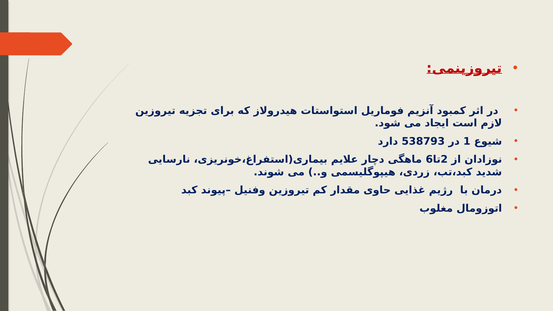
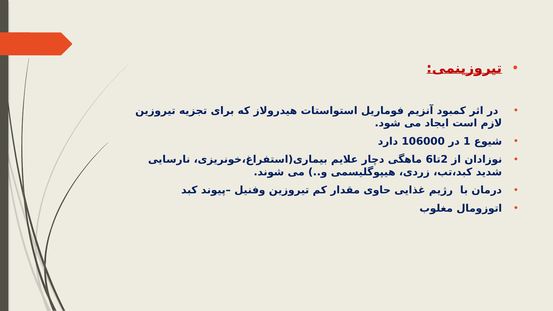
538793: 538793 -> 106000
